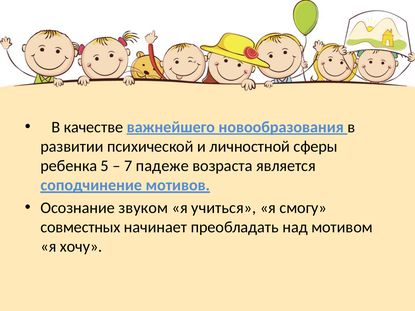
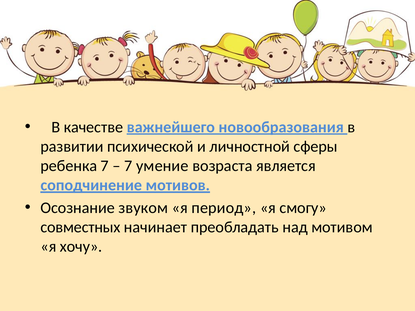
ребенка 5: 5 -> 7
падеже: падеже -> умение
учиться: учиться -> период
